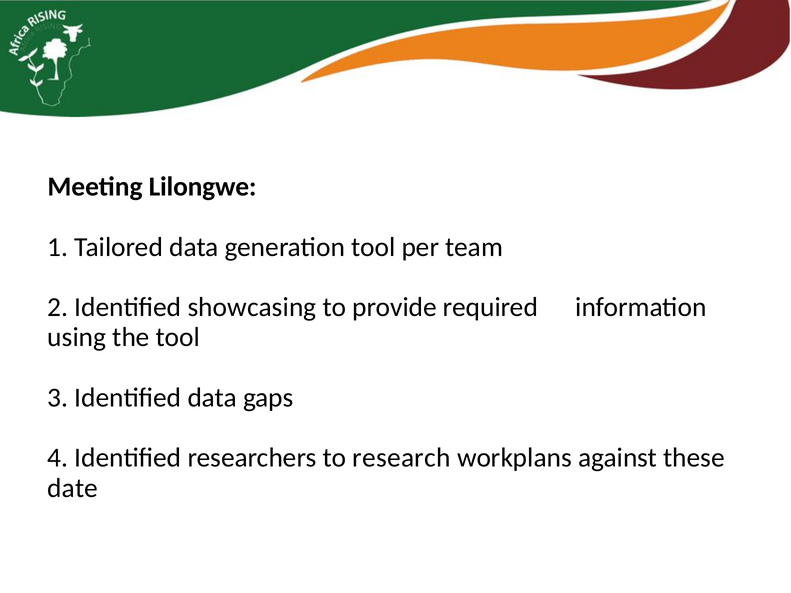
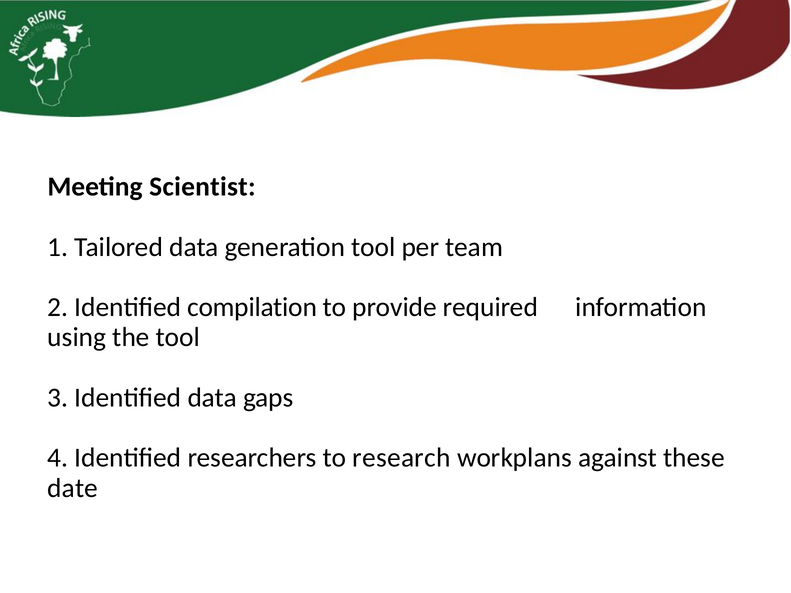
Lilongwe: Lilongwe -> Scientist
showcasing: showcasing -> compilation
